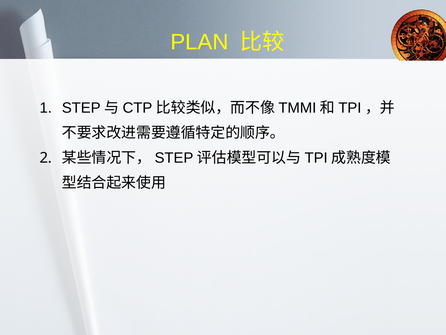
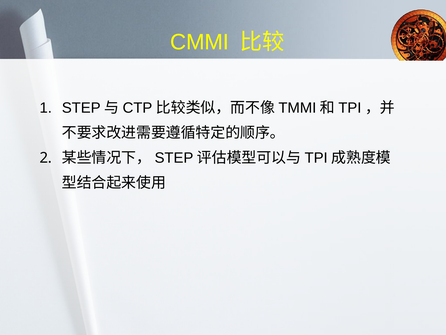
PLAN: PLAN -> CMMI
